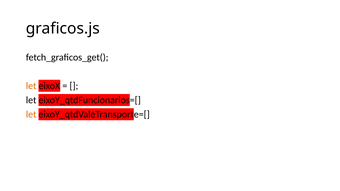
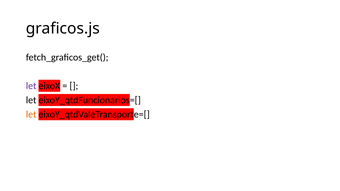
let at (31, 86) colour: orange -> purple
